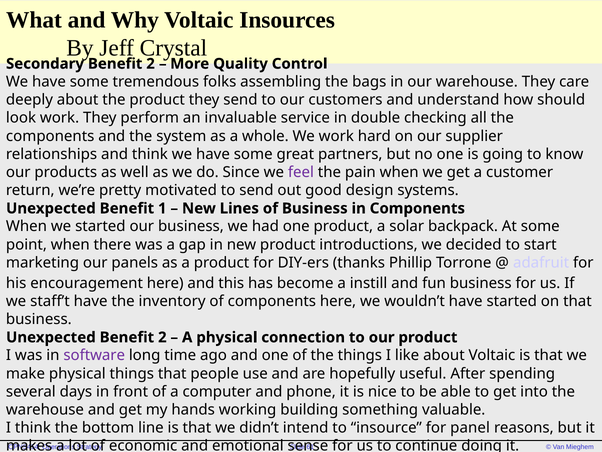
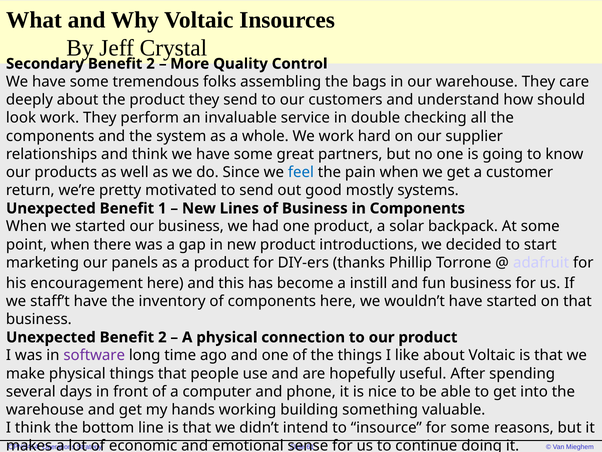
feel colour: purple -> blue
design: design -> mostly
for panel: panel -> some
